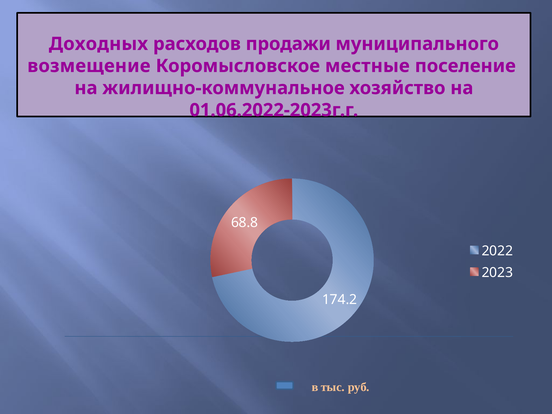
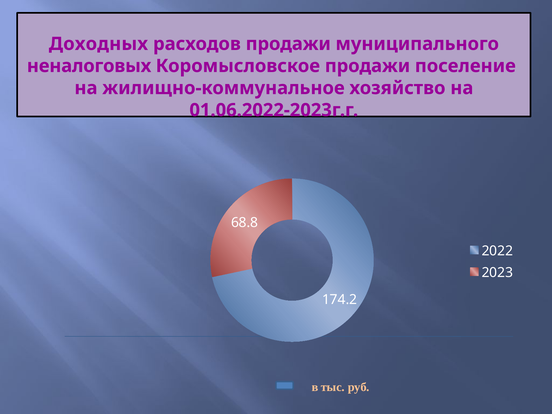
возмещение: возмещение -> неналоговых
Коромысловское местные: местные -> продажи
